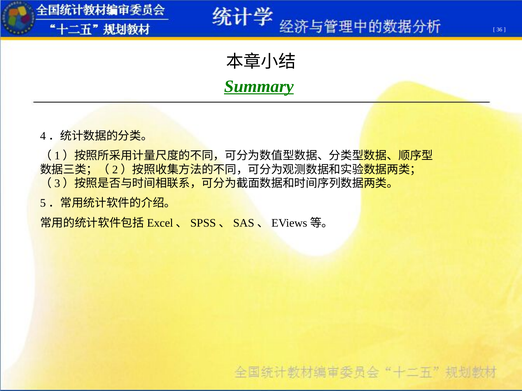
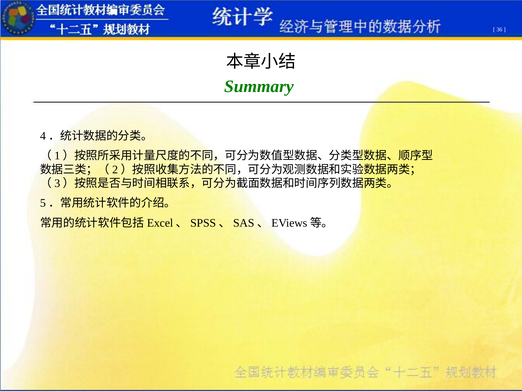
Summary underline: present -> none
